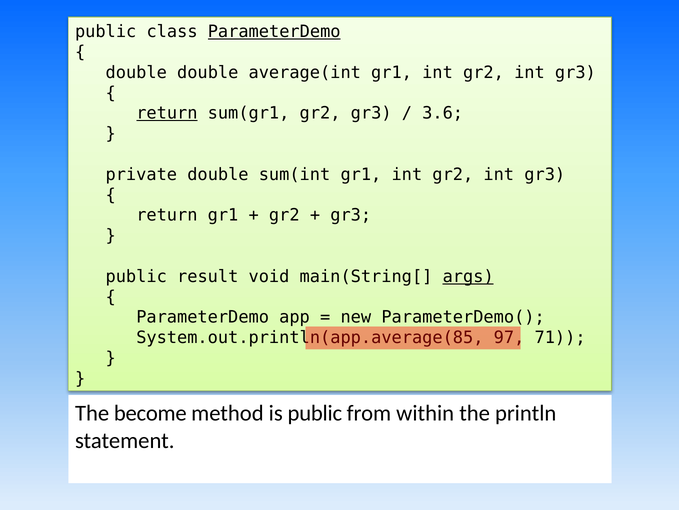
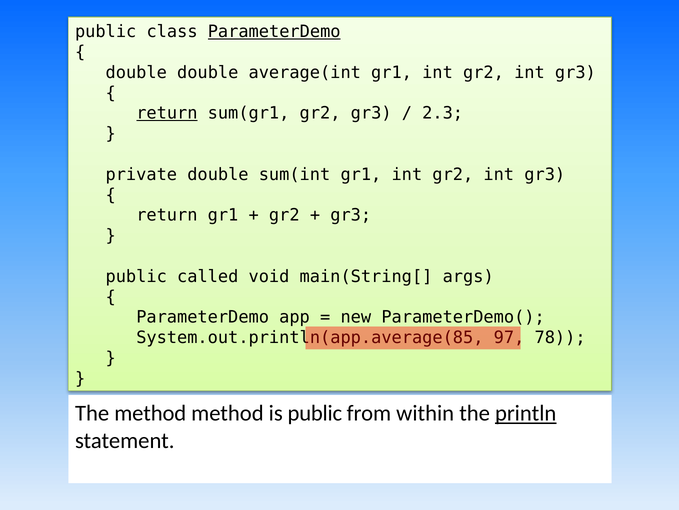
3.6: 3.6 -> 2.3
result: result -> called
args underline: present -> none
71: 71 -> 78
The become: become -> method
println underline: none -> present
